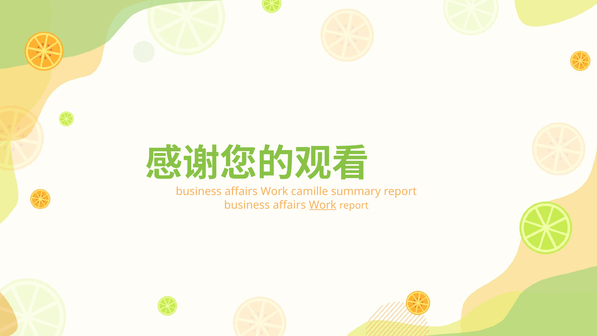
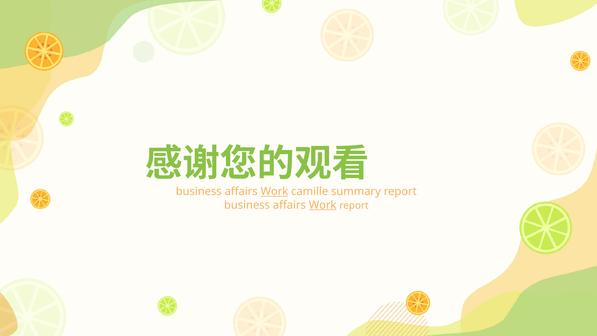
Work at (274, 191) underline: none -> present
